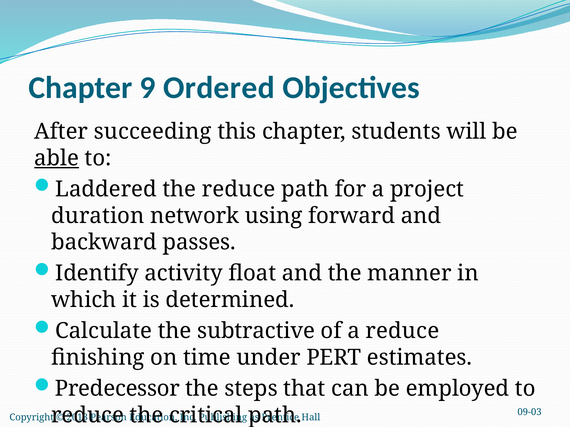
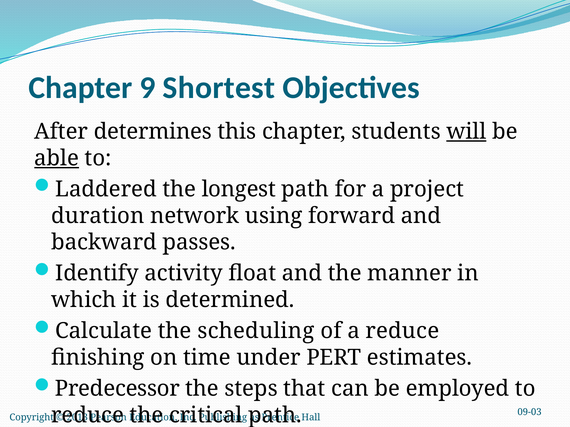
Ordered: Ordered -> Shortest
succeeding: succeeding -> determines
will underline: none -> present
the reduce: reduce -> longest
subtractive: subtractive -> scheduling
